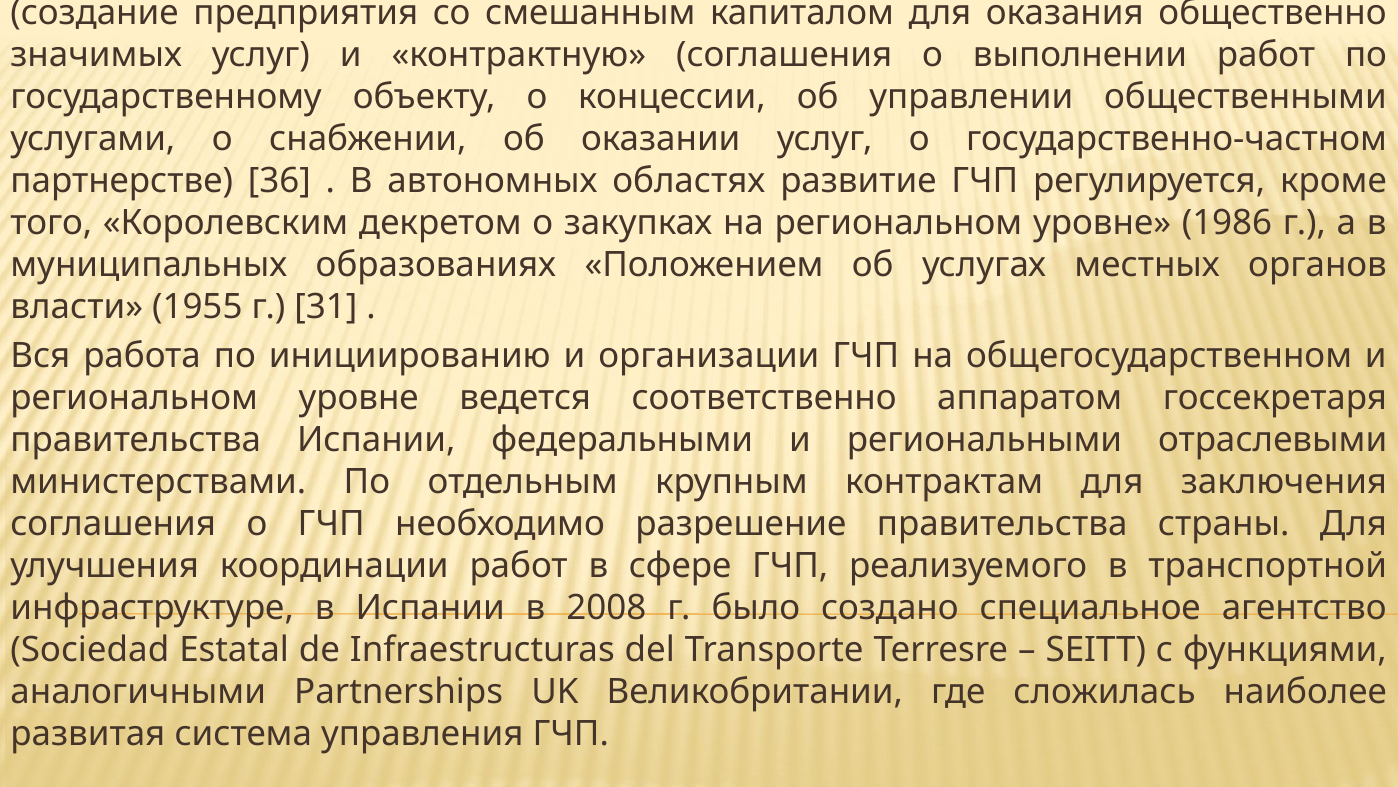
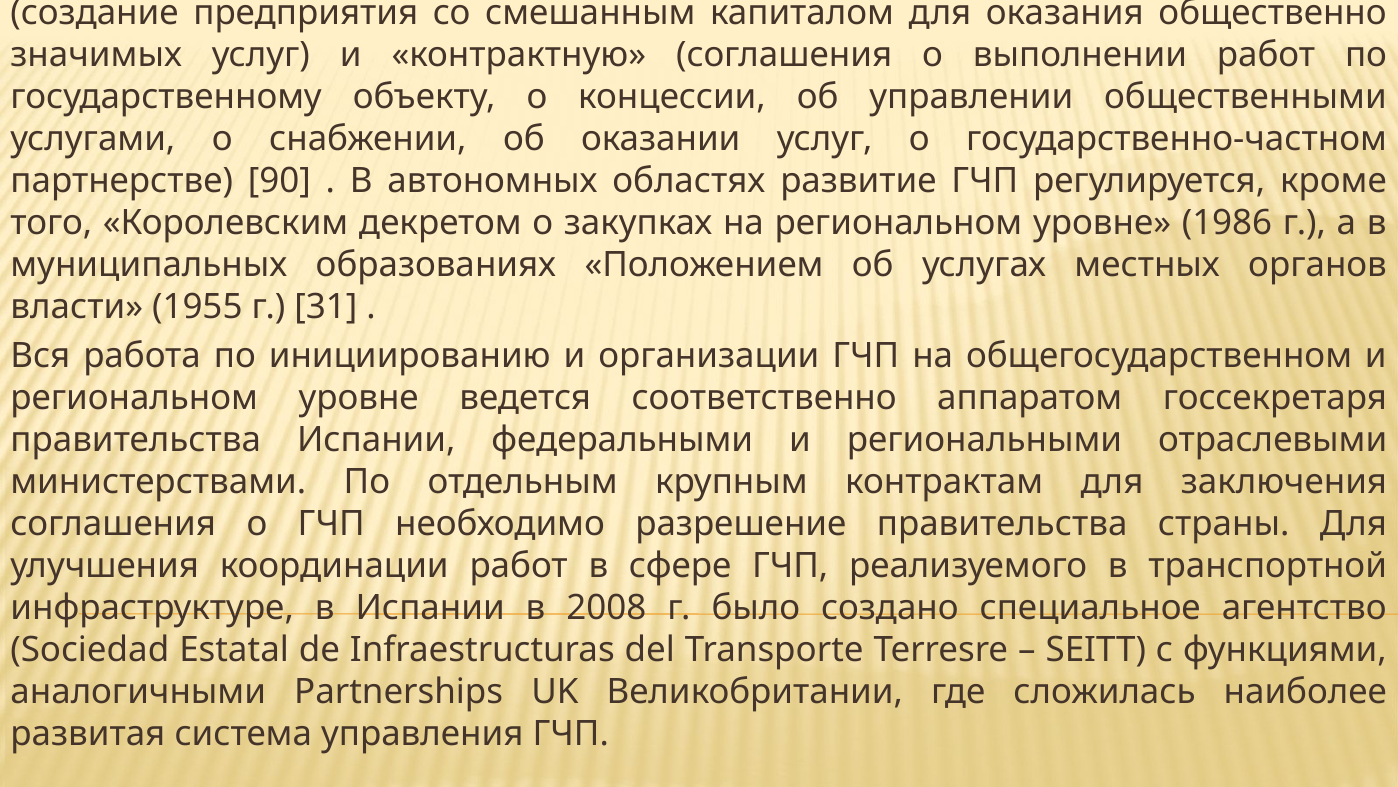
36: 36 -> 90
